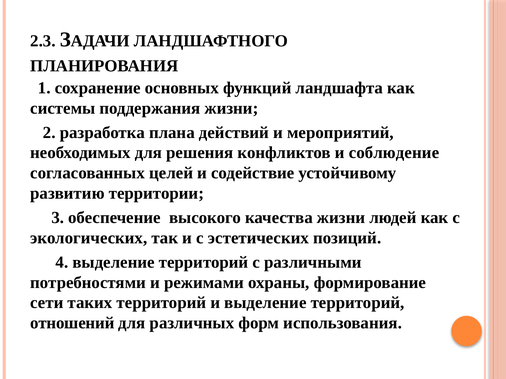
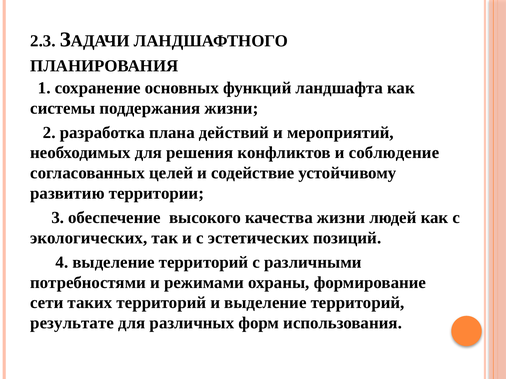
отношений: отношений -> результате
